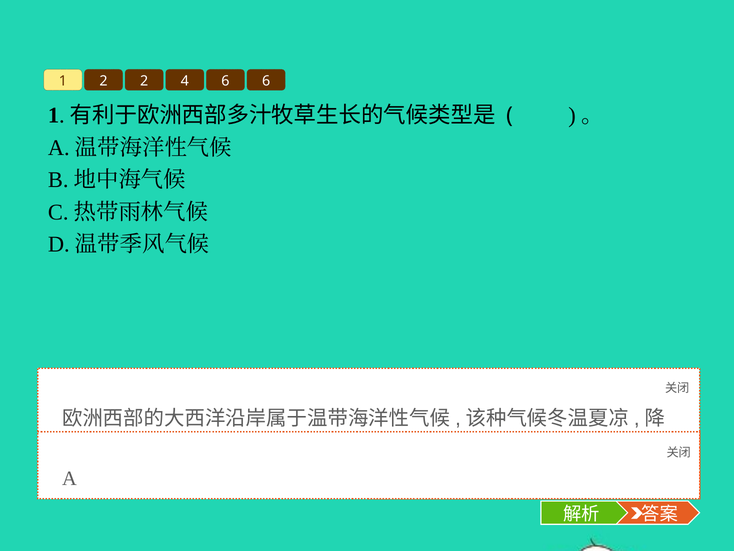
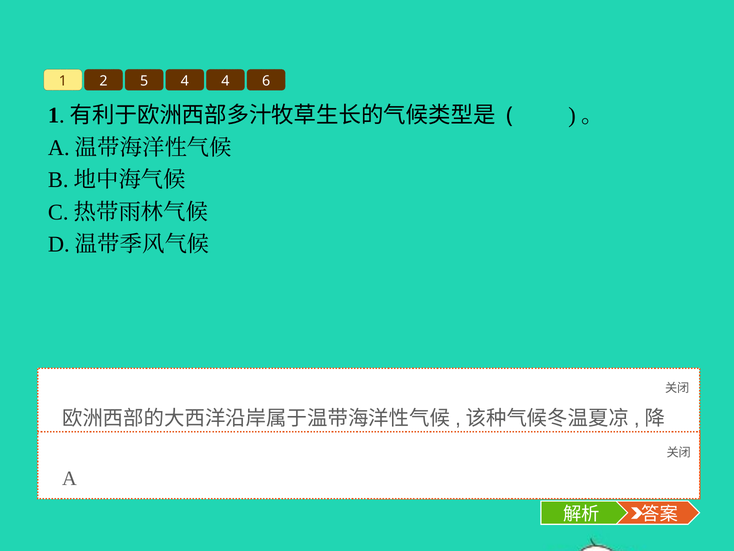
2 2: 2 -> 5
4 6: 6 -> 4
